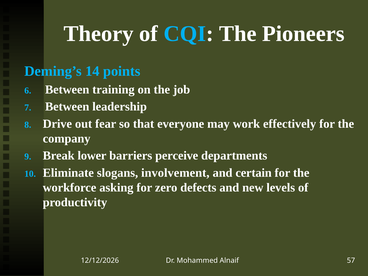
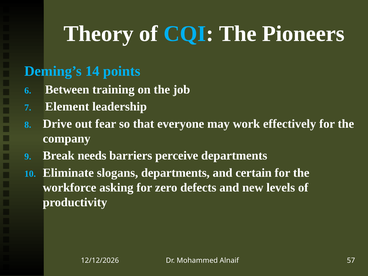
Between at (67, 107): Between -> Element
lower: lower -> needs
slogans involvement: involvement -> departments
